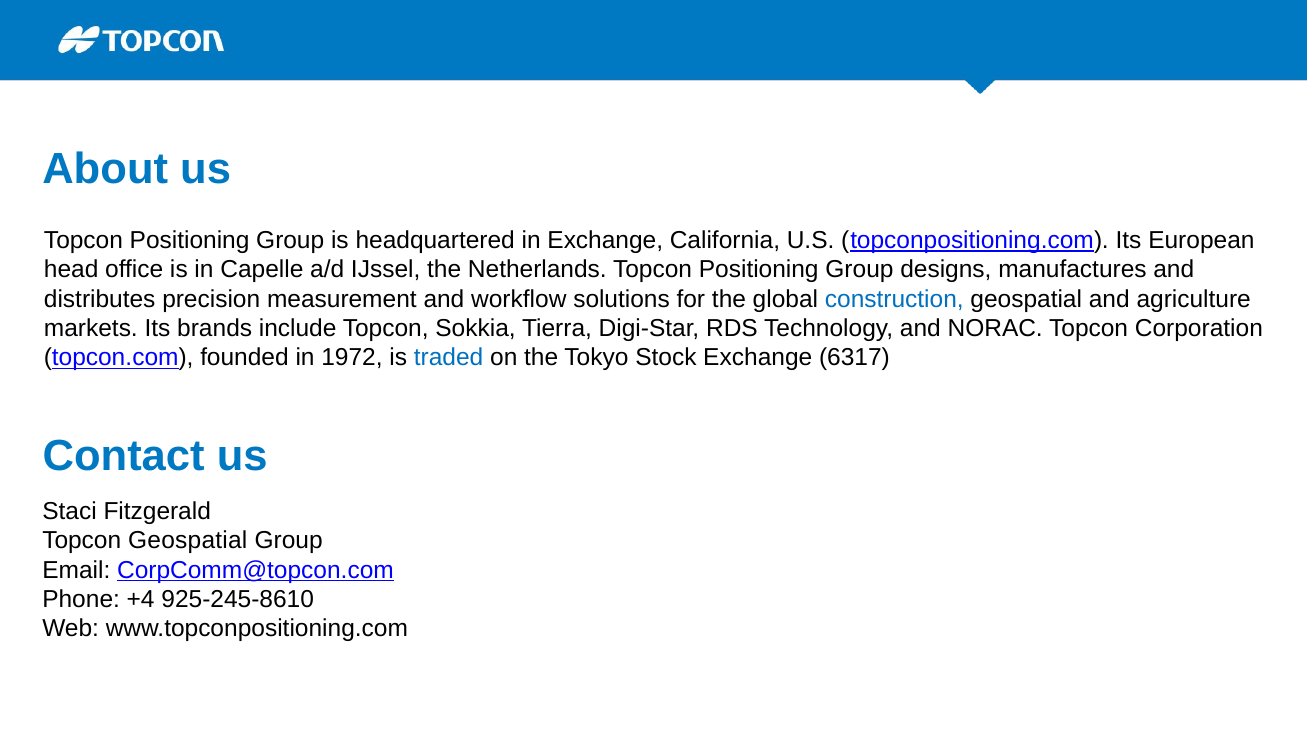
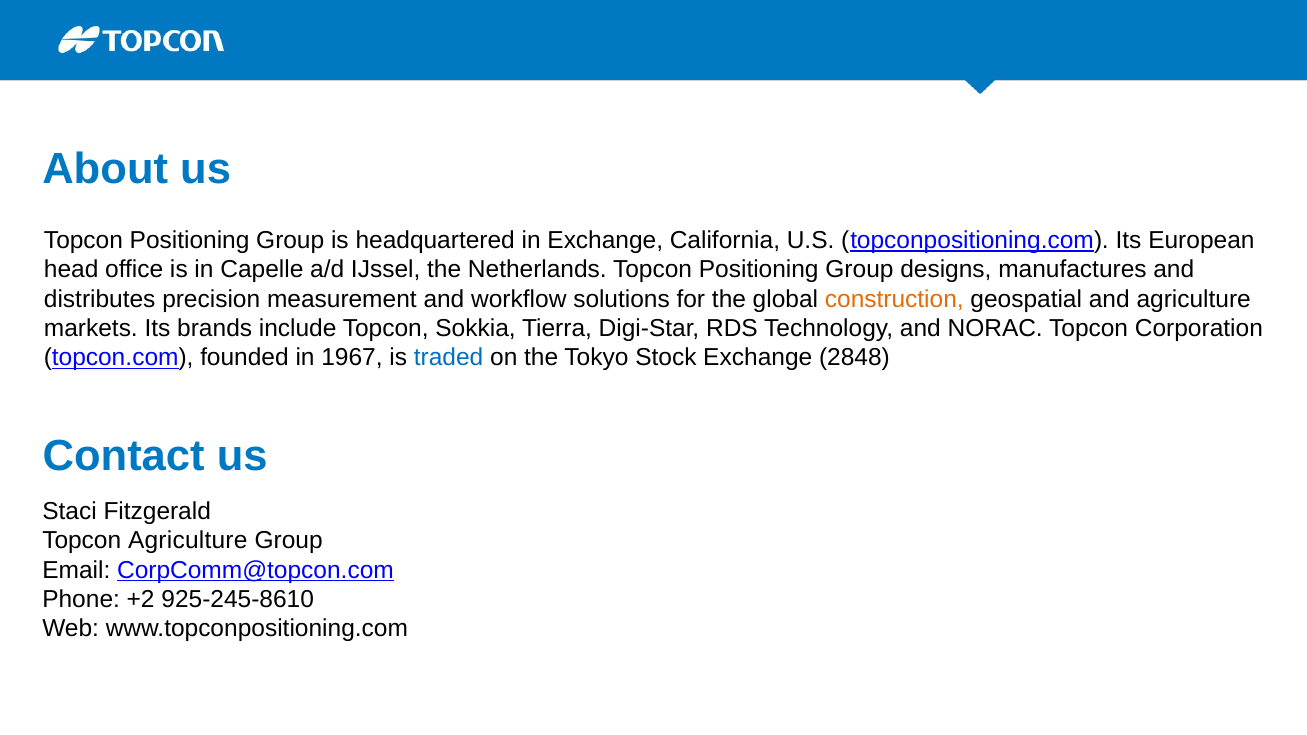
construction colour: blue -> orange
1972: 1972 -> 1967
6317: 6317 -> 2848
Topcon Geospatial: Geospatial -> Agriculture
+4: +4 -> +2
